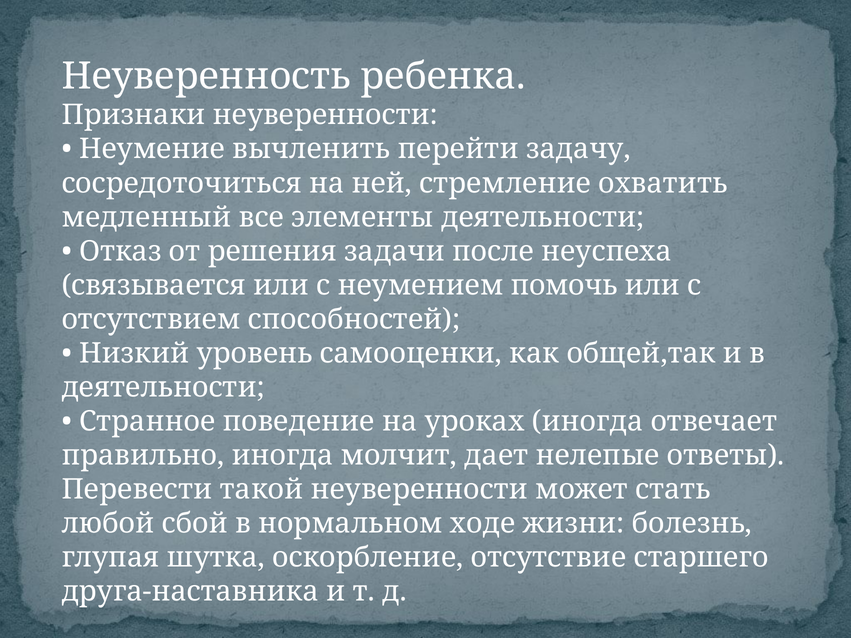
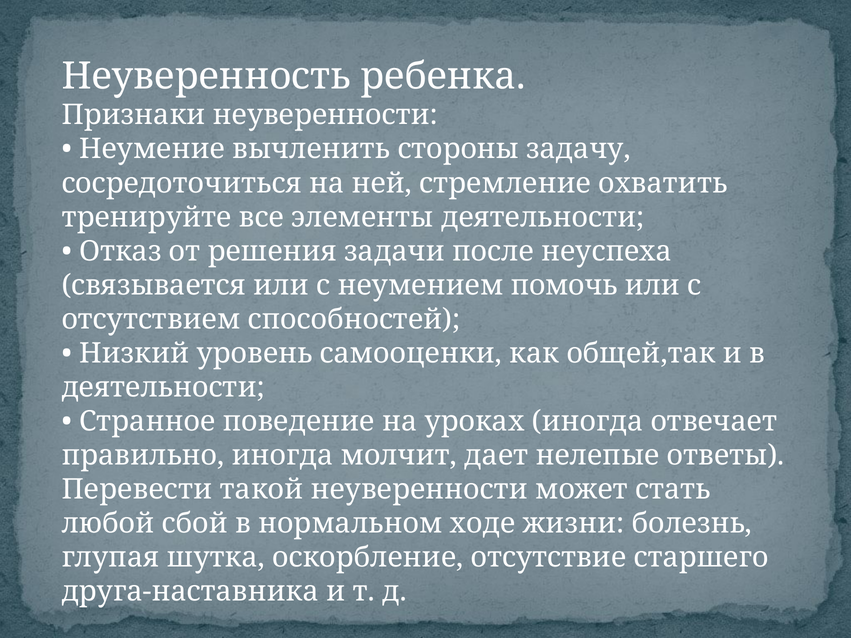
перейти: перейти -> стороны
медленный: медленный -> тренируйте
